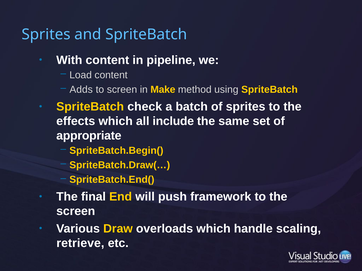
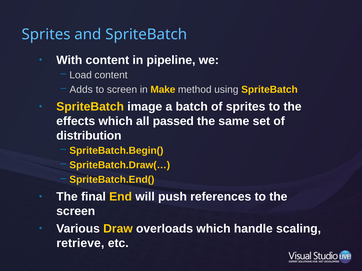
check: check -> image
include: include -> passed
appropriate: appropriate -> distribution
framework: framework -> references
